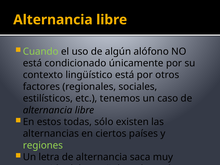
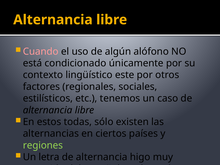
Cuando colour: light green -> pink
lingüístico está: está -> este
saca: saca -> higo
